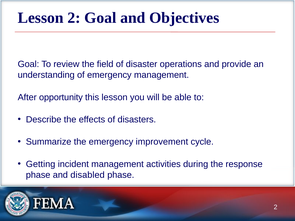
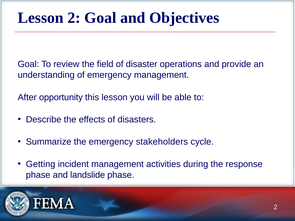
improvement: improvement -> stakeholders
disabled: disabled -> landslide
